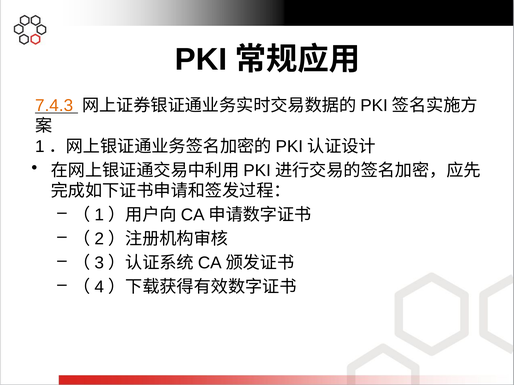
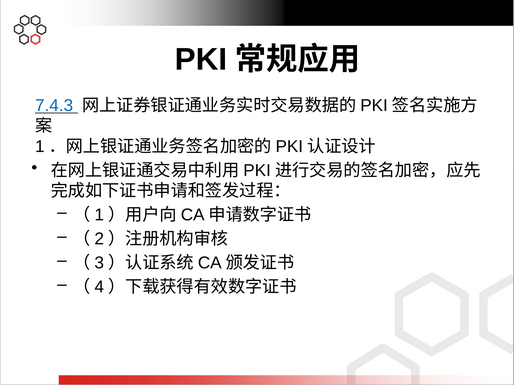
7.4.3 colour: orange -> blue
